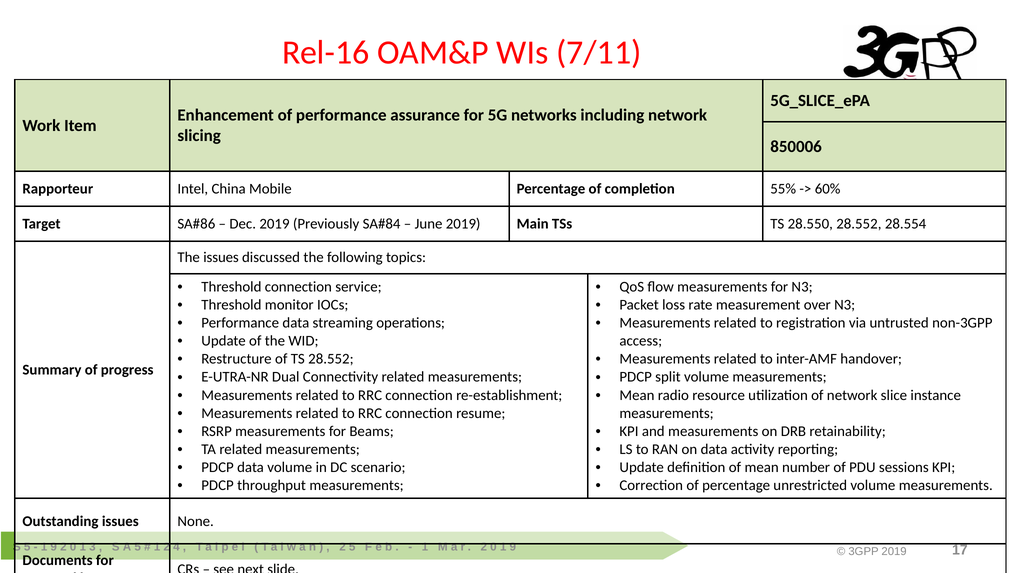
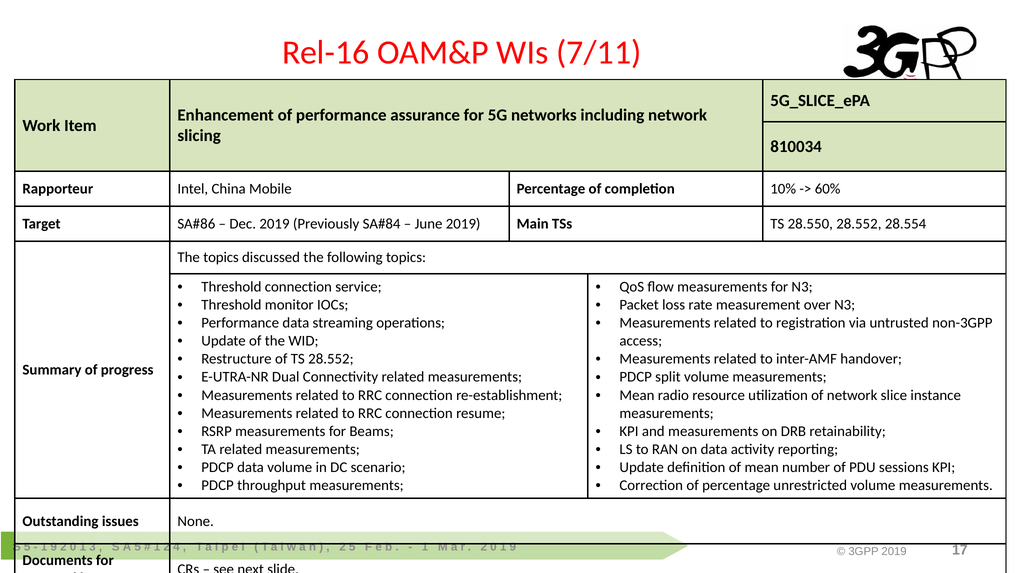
850006: 850006 -> 810034
55%: 55% -> 10%
The issues: issues -> topics
